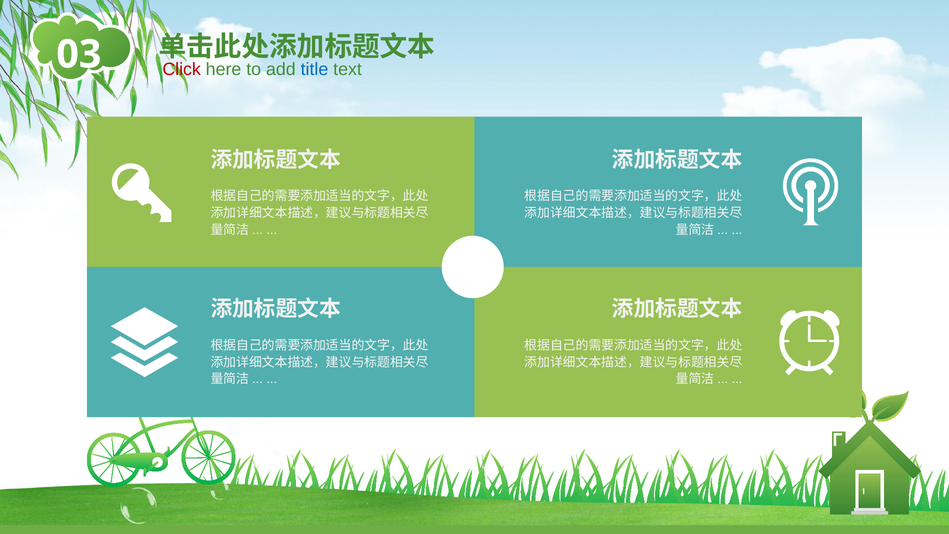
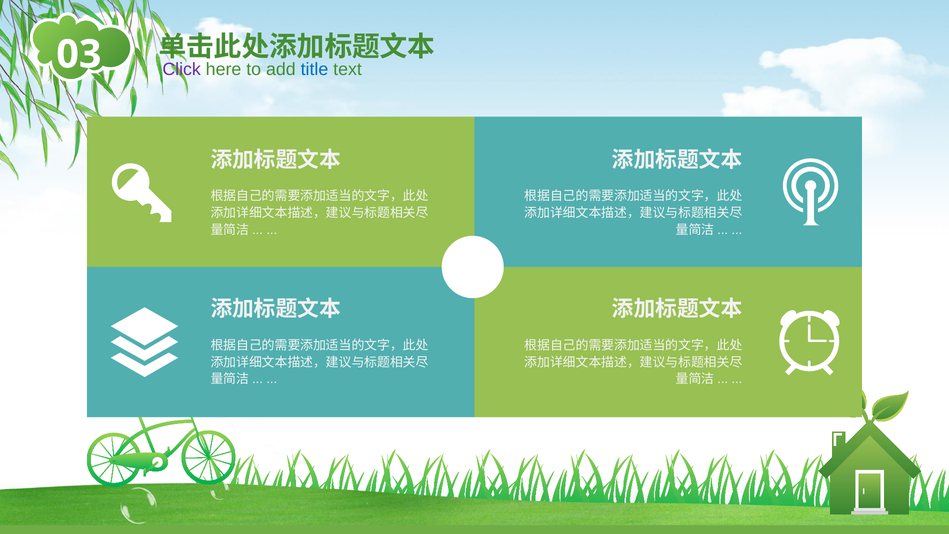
Click colour: red -> purple
